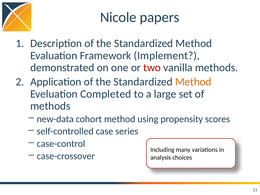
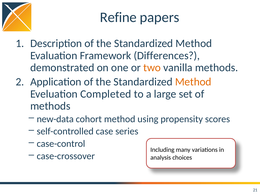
Nicole: Nicole -> Refine
Implement: Implement -> Differences
two colour: red -> orange
